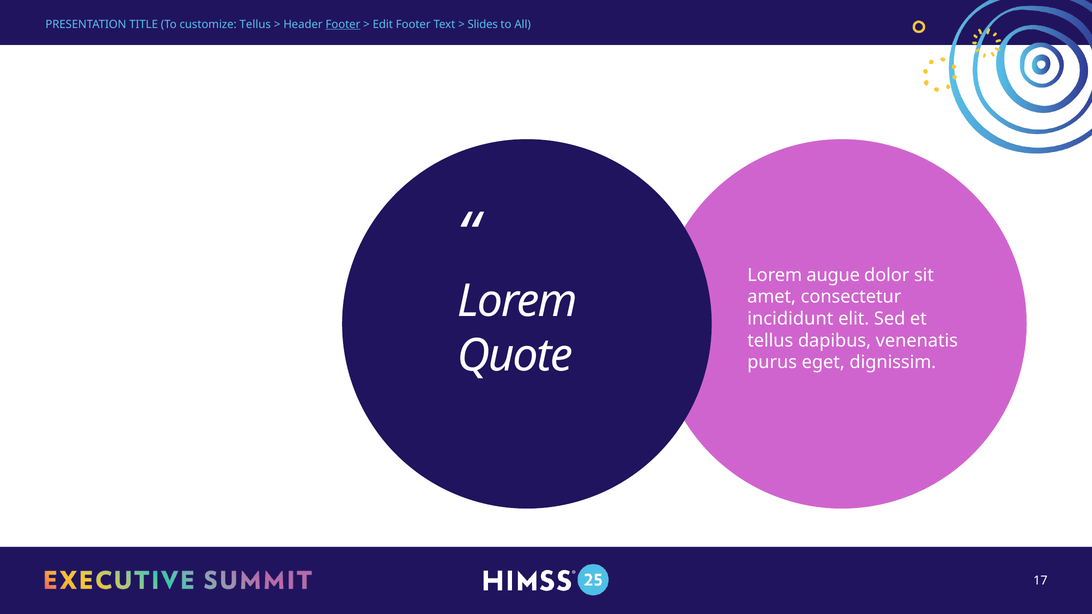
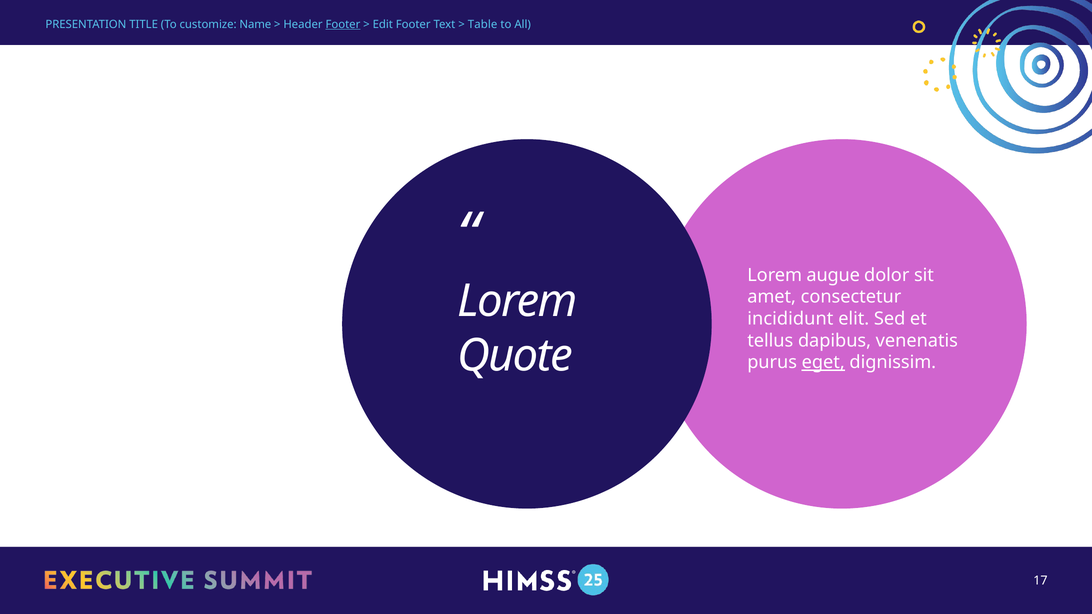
customize Tellus: Tellus -> Name
Slides: Slides -> Table
eget underline: none -> present
